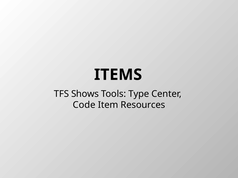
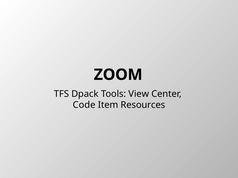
ITEMS: ITEMS -> ZOOM
Shows: Shows -> Dpack
Type: Type -> View
